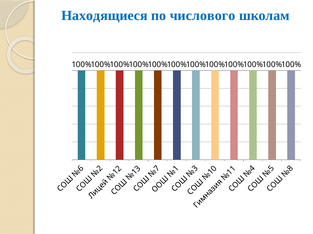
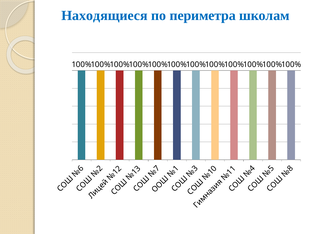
числового: числового -> периметра
